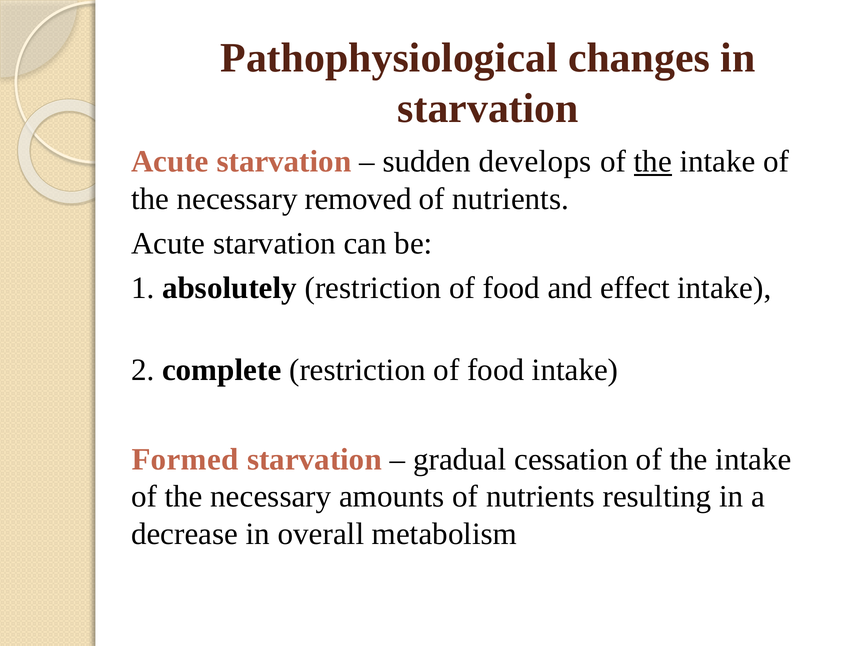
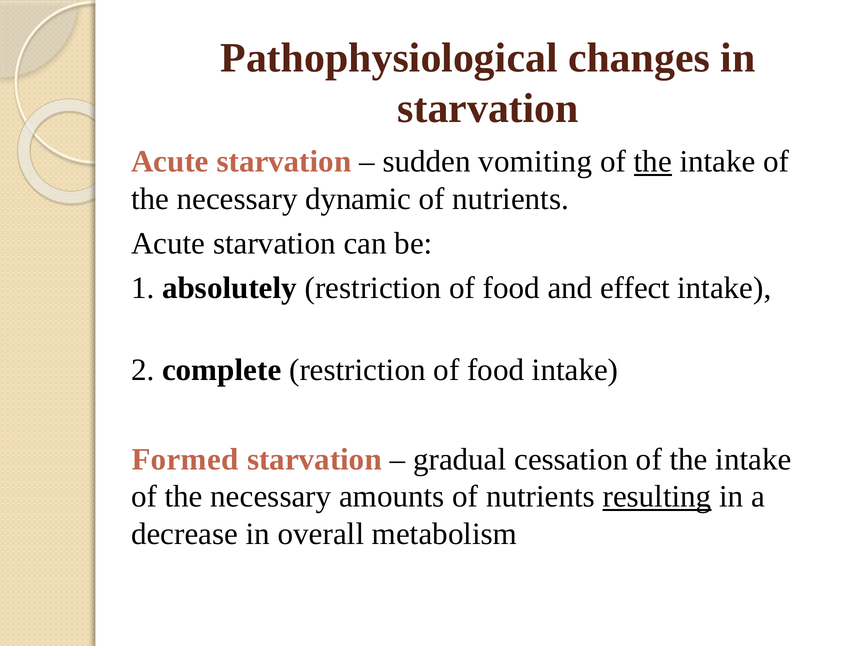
develops: develops -> vomiting
removed: removed -> dynamic
resulting underline: none -> present
